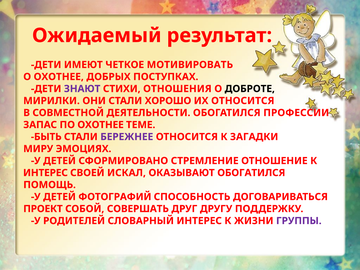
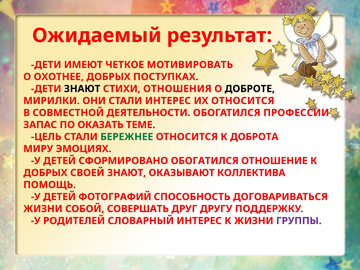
ЗНАЮТ at (82, 89) colour: purple -> black
СТАЛИ ХОРОШО: ХОРОШО -> ИНТЕРЕС
ПО ОХОТНЕЕ: ОХОТНЕЕ -> ОКАЗАТЬ
БЫТЬ: БЫТЬ -> ЦЕЛЬ
БЕРЕЖНЕЕ colour: purple -> green
ЗАГАДКИ: ЗАГАДКИ -> ДОБРОТА
СФОРМИРОВАНО СТРЕМЛЕНИЕ: СТРЕМЛЕНИЕ -> ОБОГАТИЛСЯ
ИНТЕРЕС at (45, 173): ИНТЕРЕС -> ДОБРЫХ
СВОЕЙ ИСКАЛ: ИСКАЛ -> ЗНАЮТ
ОКАЗЫВАЮТ ОБОГАТИЛСЯ: ОБОГАТИЛСЯ -> КОЛЛЕКТИВА
ПРОЕКТ at (43, 209): ПРОЕКТ -> ЖИЗНИ
